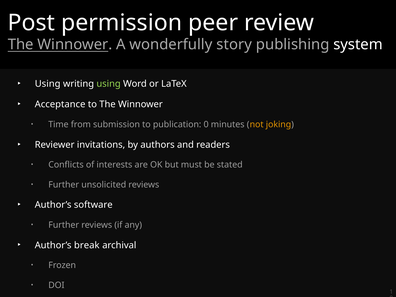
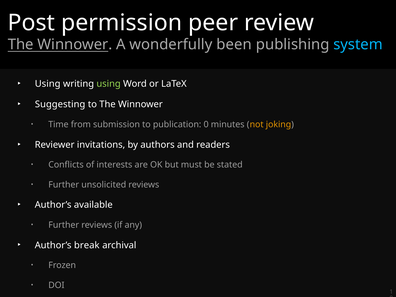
story: story -> been
system colour: white -> light blue
Acceptance: Acceptance -> Suggesting
software: software -> available
